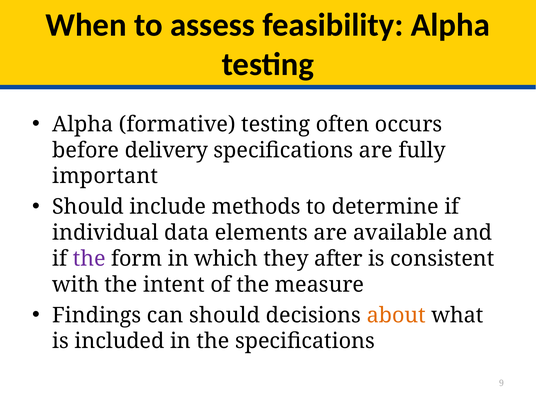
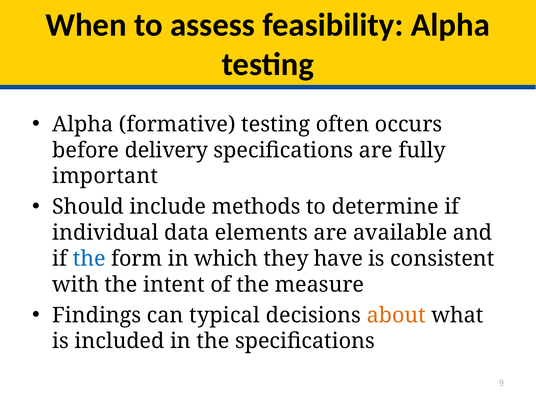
the at (89, 259) colour: purple -> blue
after: after -> have
can should: should -> typical
